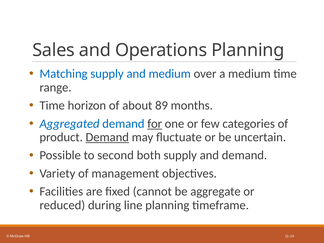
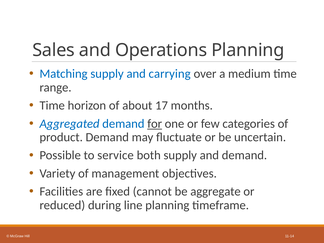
and medium: medium -> carrying
89: 89 -> 17
Demand at (107, 137) underline: present -> none
second: second -> service
